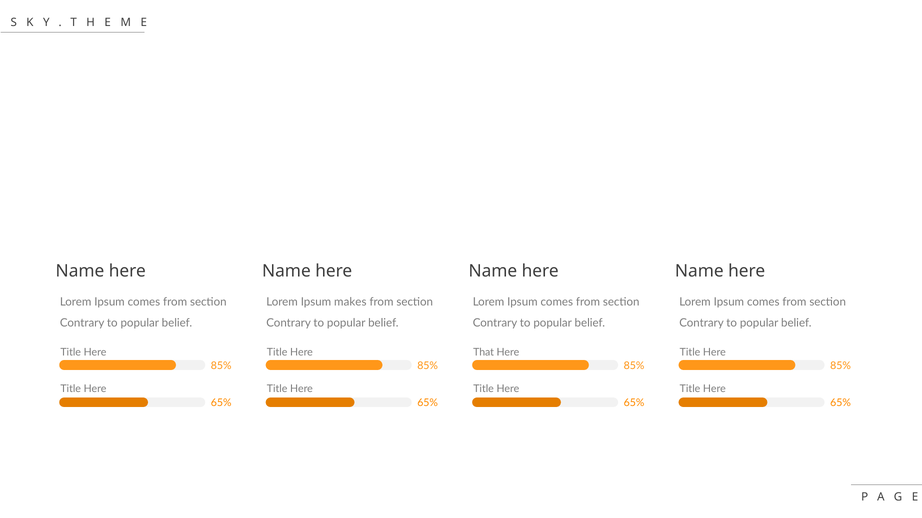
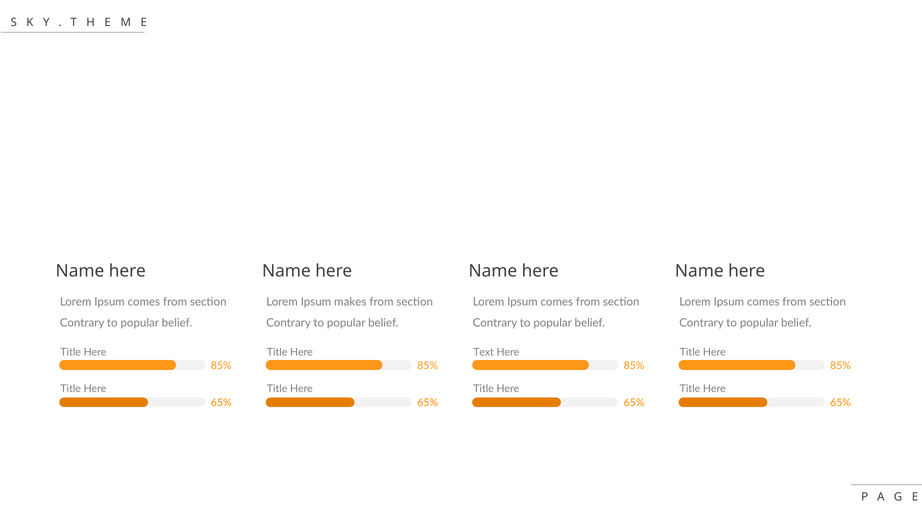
That: That -> Text
